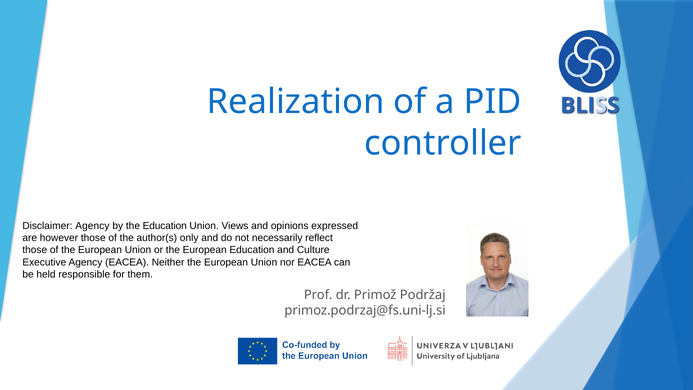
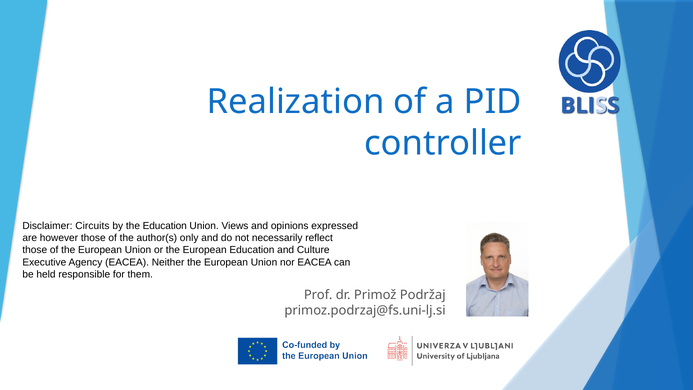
Disclaimer Agency: Agency -> Circuits
